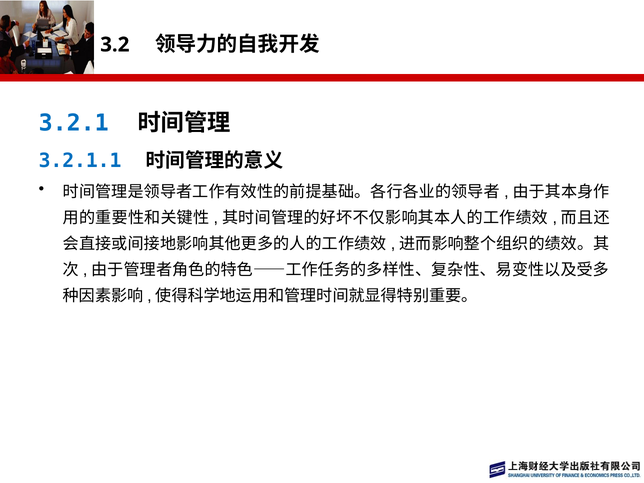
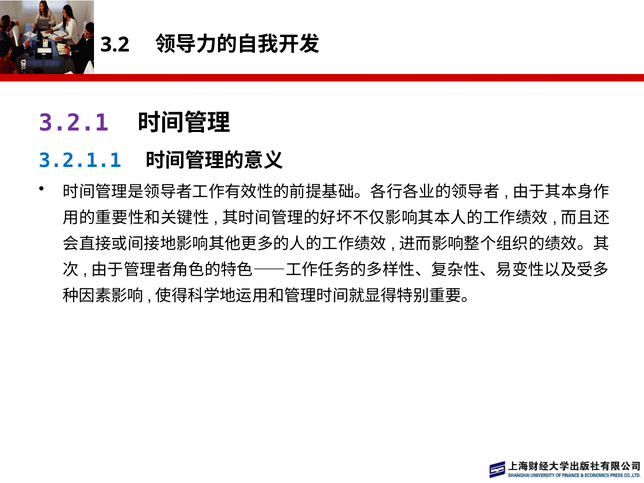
3.2.1 colour: blue -> purple
